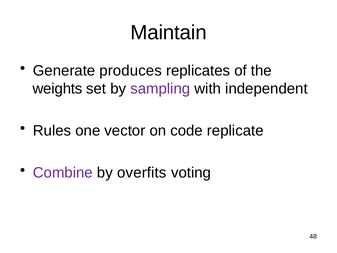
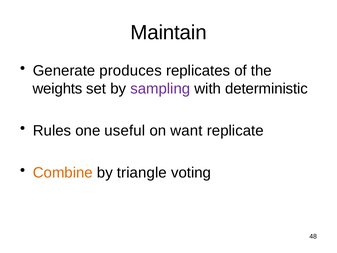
independent: independent -> deterministic
vector: vector -> useful
code: code -> want
Combine colour: purple -> orange
overfits: overfits -> triangle
